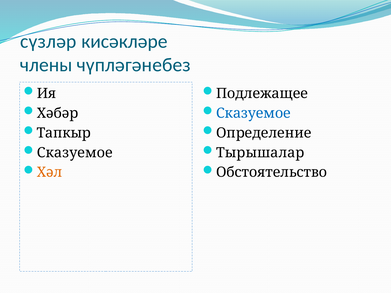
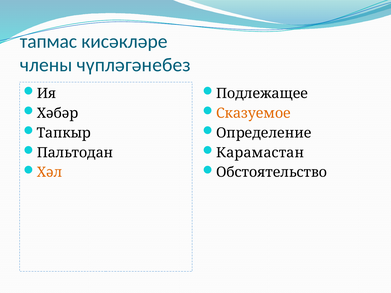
сүзләр: сүзләр -> тапмас
Сказуемое at (253, 113) colour: blue -> orange
Сказуемое at (75, 153): Сказуемое -> Пальтодан
Тырышалар: Тырышалар -> Карамастан
